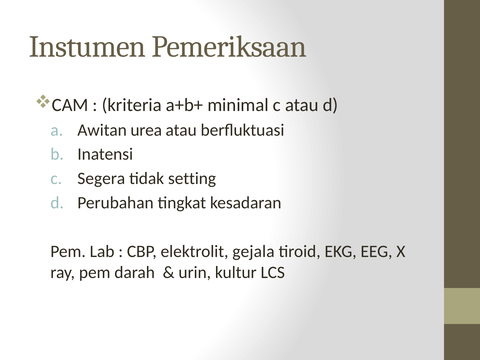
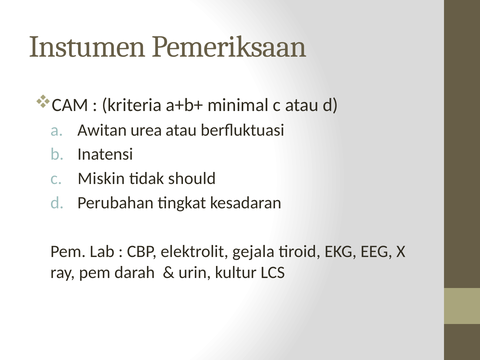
Segera: Segera -> Miskin
setting: setting -> should
